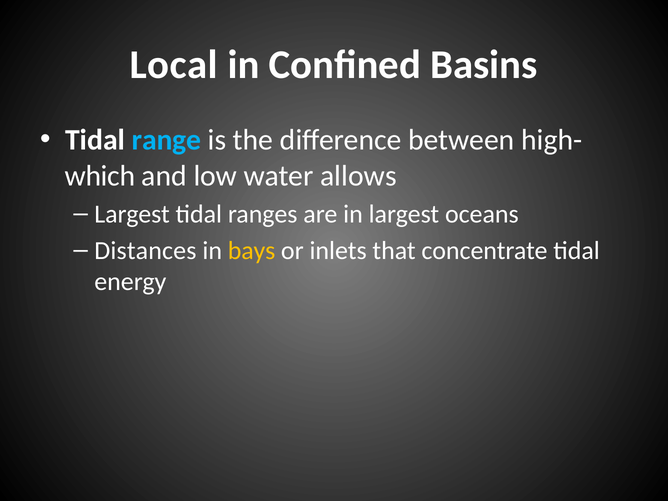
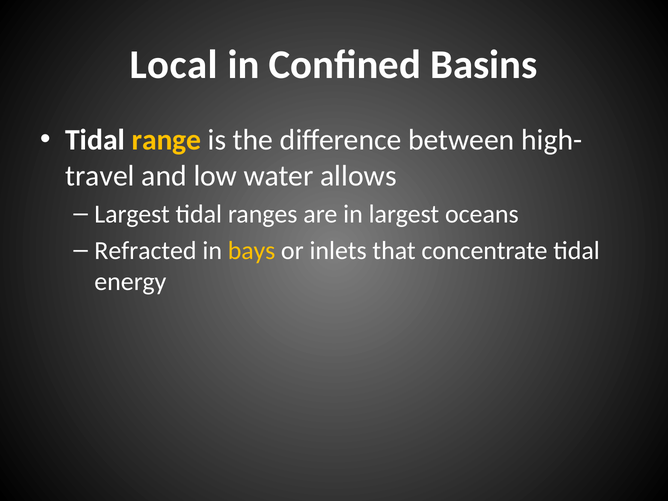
range colour: light blue -> yellow
which: which -> travel
Distances: Distances -> Refracted
